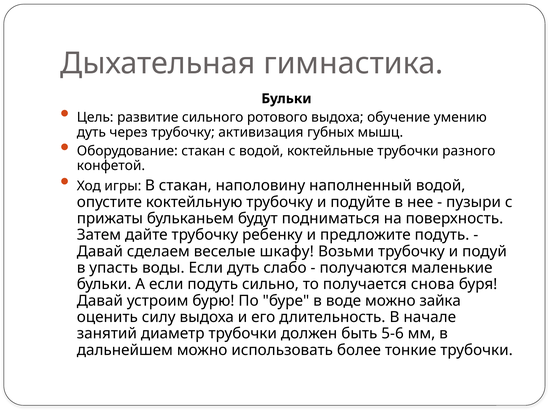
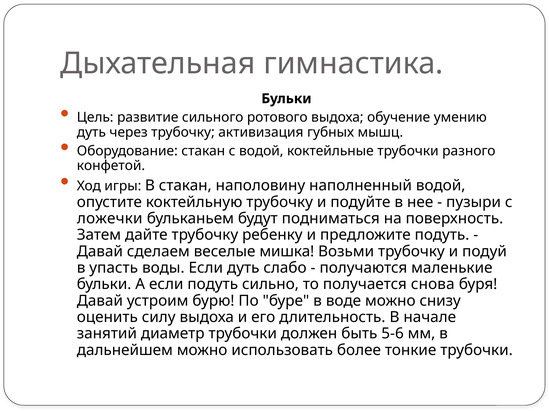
прижаты: прижаты -> ложечки
шкафу: шкафу -> мишка
зайка: зайка -> снизу
